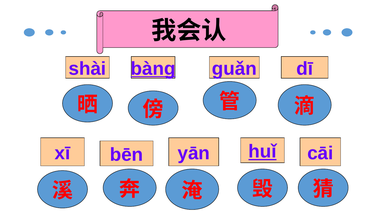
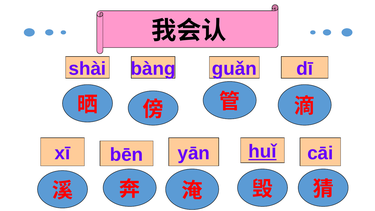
bàng underline: present -> none
